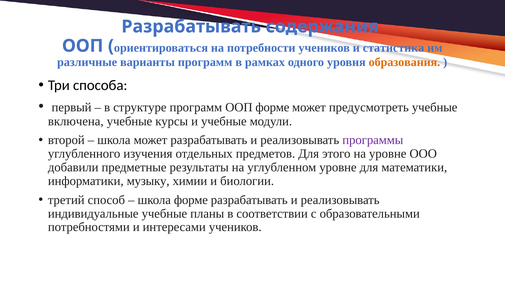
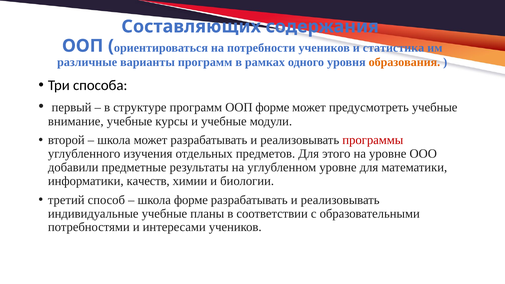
Разрабатывать at (191, 27): Разрабатывать -> Составляющих
включена: включена -> внимание
программы colour: purple -> red
музыку: музыку -> качеств
